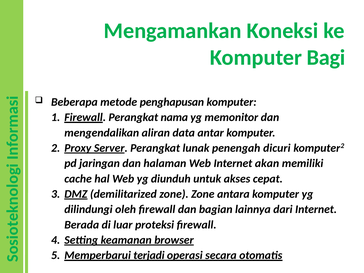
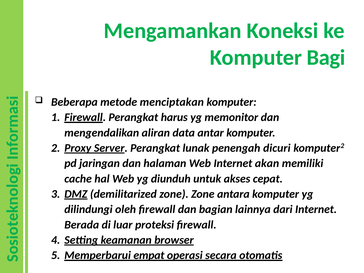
penghapusan: penghapusan -> menciptakan
nama: nama -> harus
terjadi: terjadi -> empat
